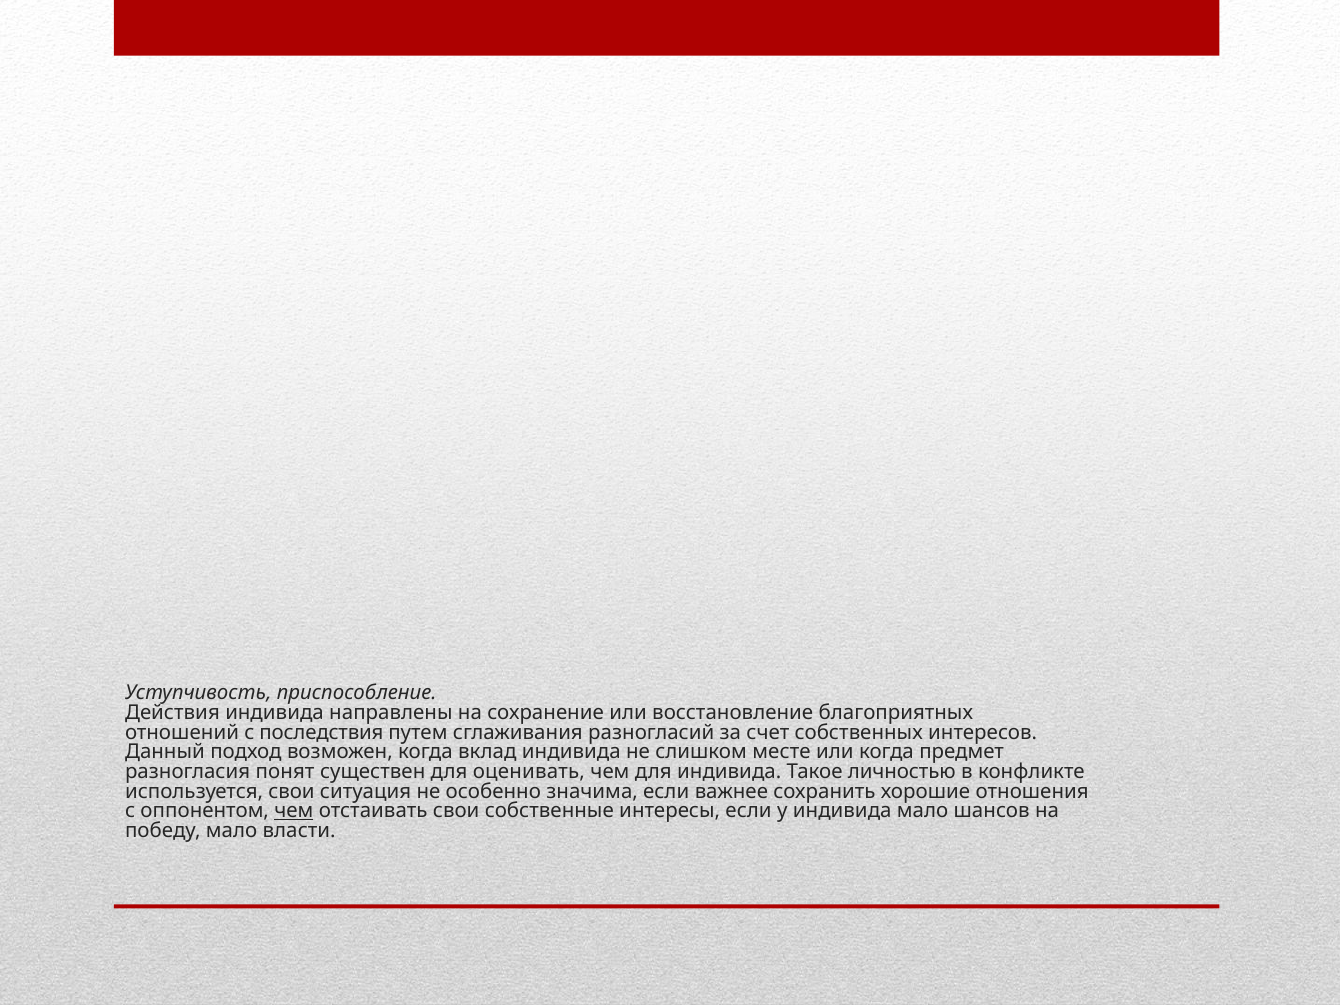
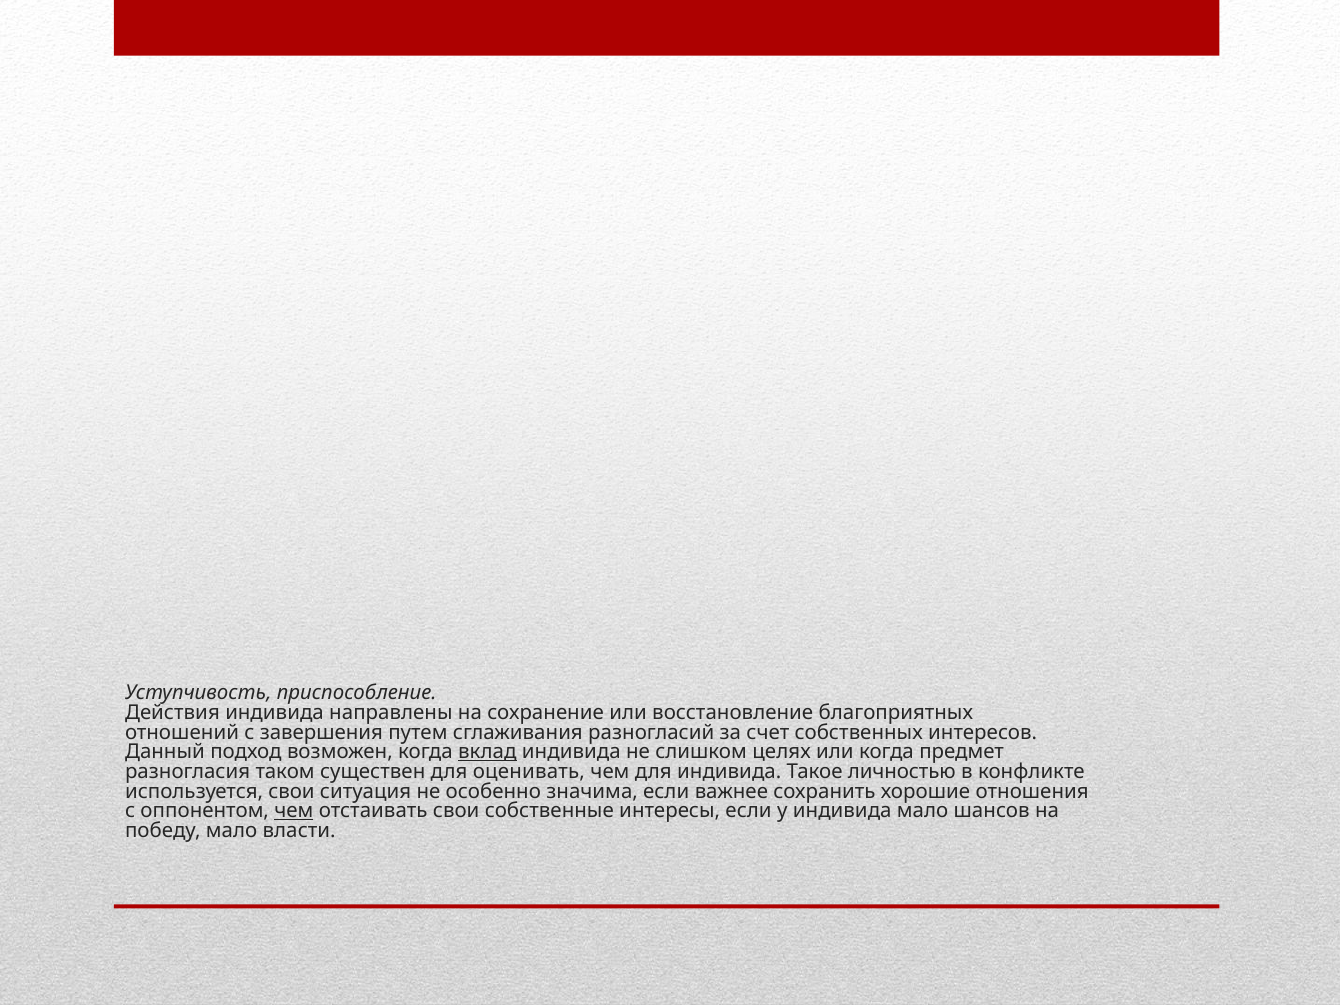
последствия: последствия -> завершения
вклад underline: none -> present
месте: месте -> целях
понят: понят -> таком
